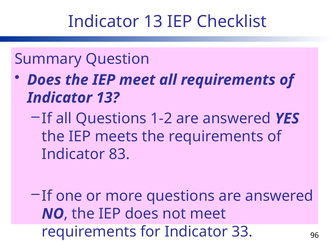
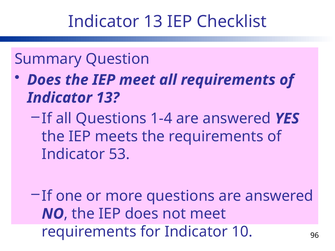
1-2: 1-2 -> 1-4
83: 83 -> 53
33: 33 -> 10
